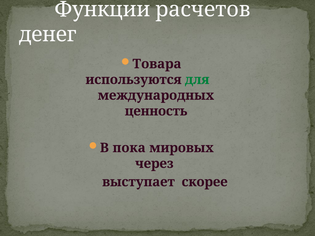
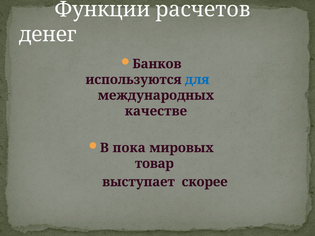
Товара: Товара -> Банков
для colour: green -> blue
ценность: ценность -> качестве
через: через -> товар
